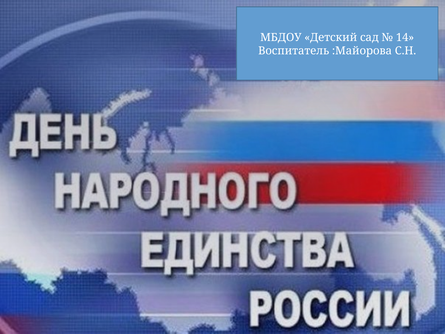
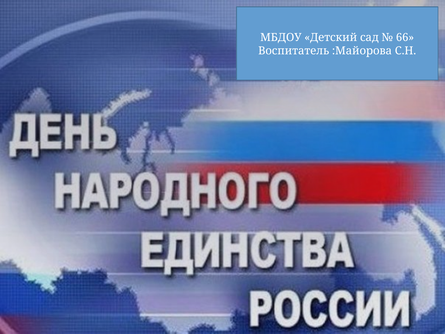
14: 14 -> 66
